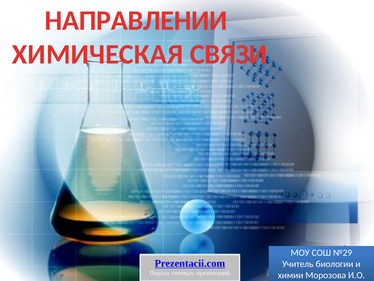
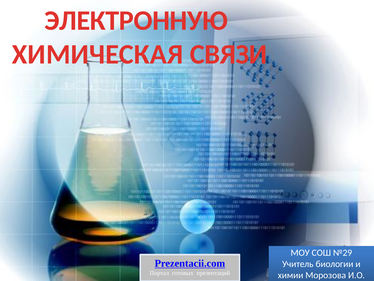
НАПРАВЛЕНИИ: НАПРАВЛЕНИИ -> ЭЛЕКТРОННУЮ
